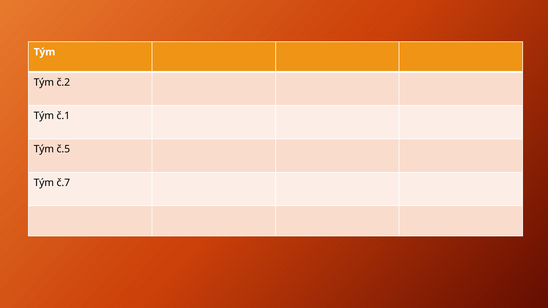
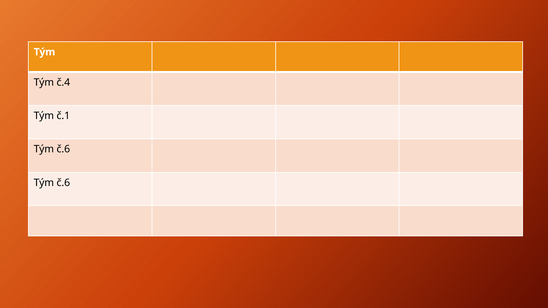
č.2: č.2 -> č.4
č.5 at (63, 149): č.5 -> č.6
č.7 at (63, 183): č.7 -> č.6
